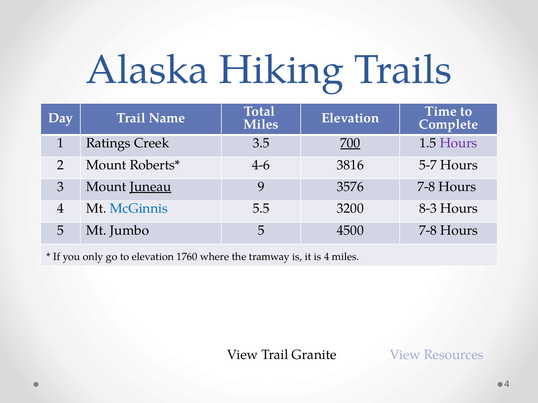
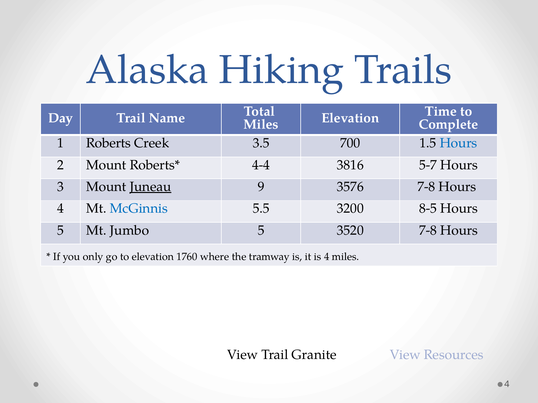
Ratings: Ratings -> Roberts
700 underline: present -> none
Hours at (459, 143) colour: purple -> blue
4-6: 4-6 -> 4-4
8-3: 8-3 -> 8-5
4500: 4500 -> 3520
